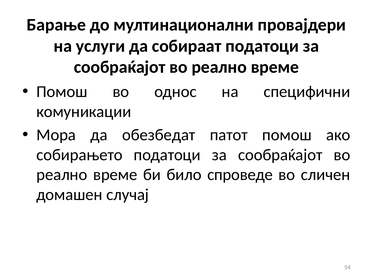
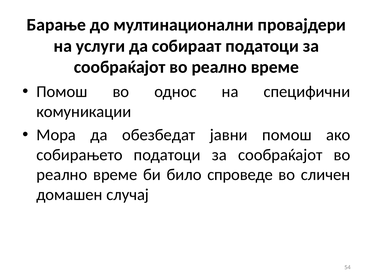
патот: патот -> јавни
